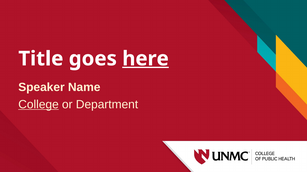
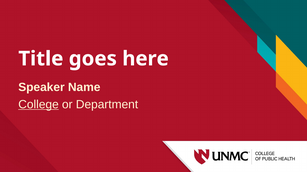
here underline: present -> none
